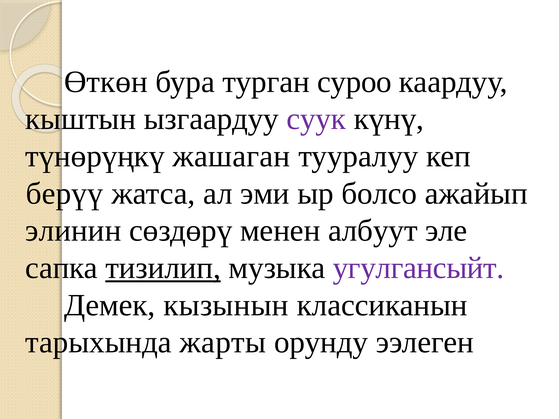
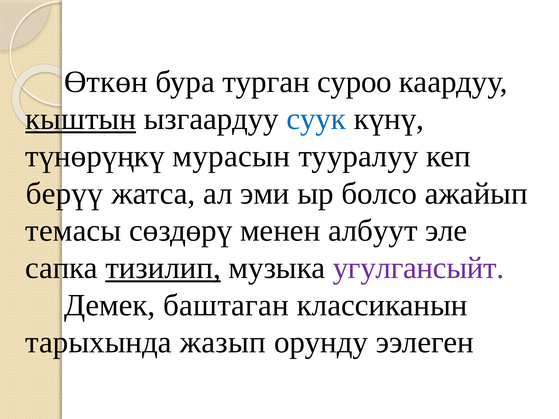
кыштын underline: none -> present
суук colour: purple -> blue
жашаган: жашаган -> мурасын
элинин: элинин -> темасы
кызынын: кызынын -> баштаган
жарты: жарты -> жазып
